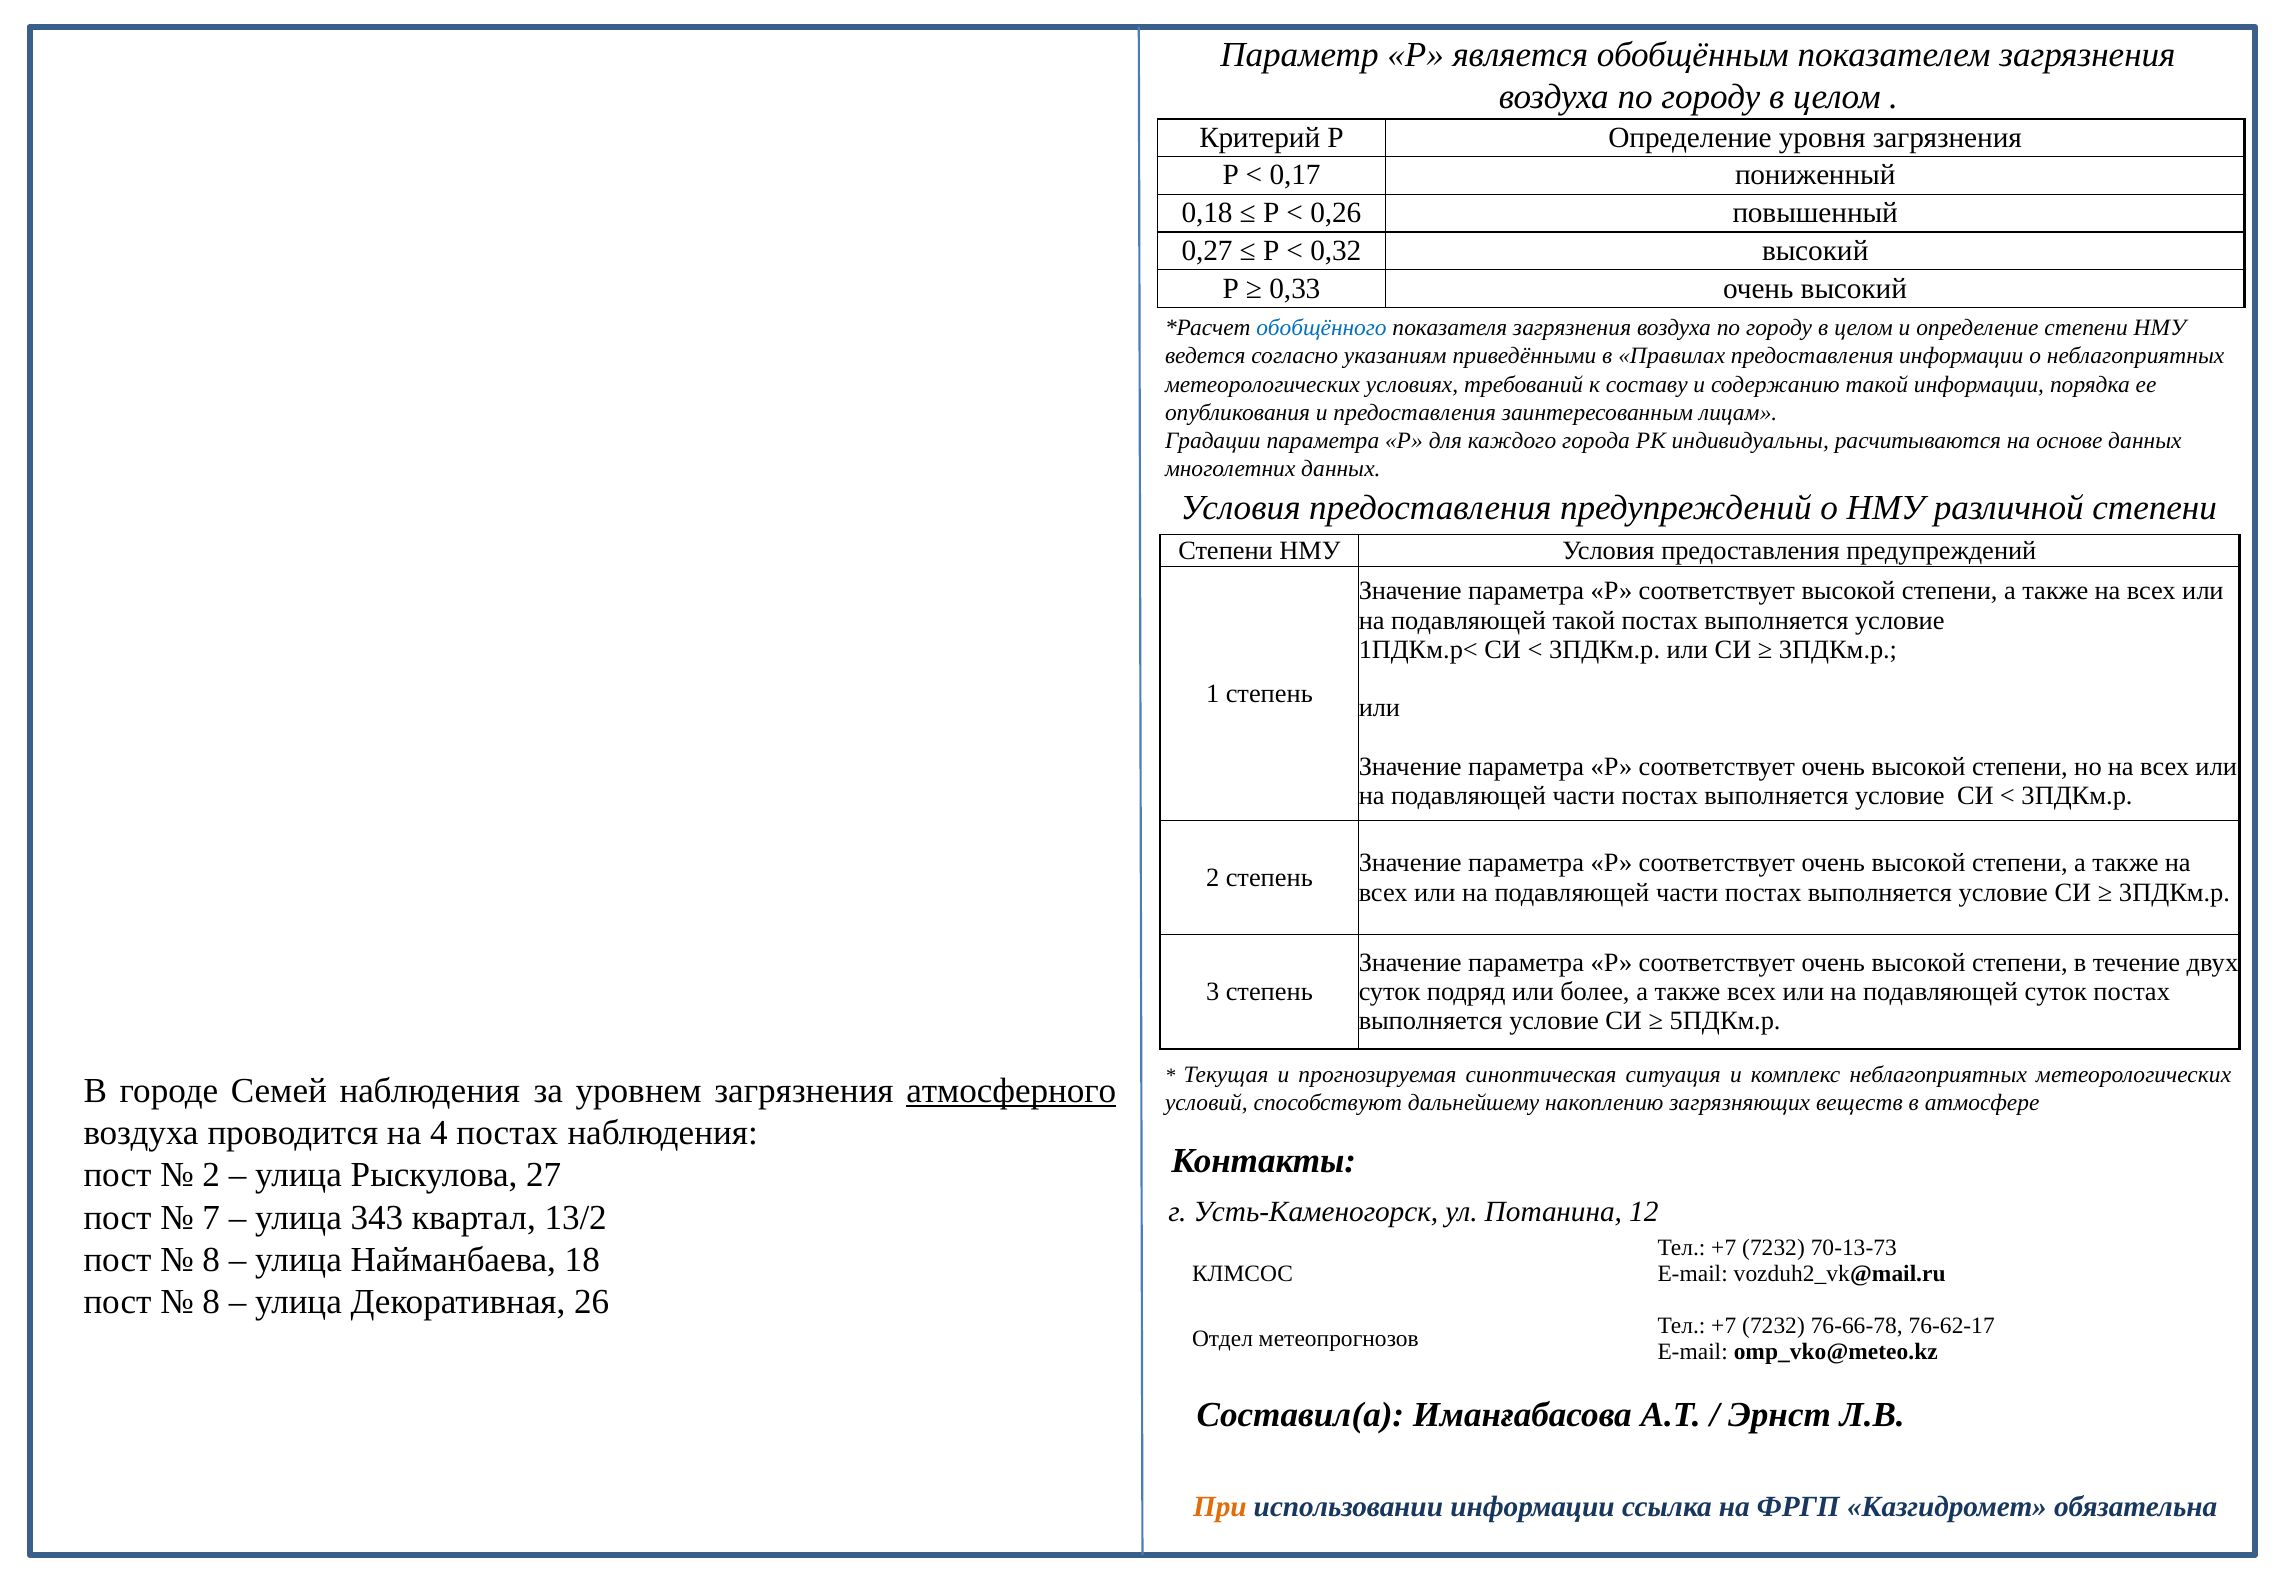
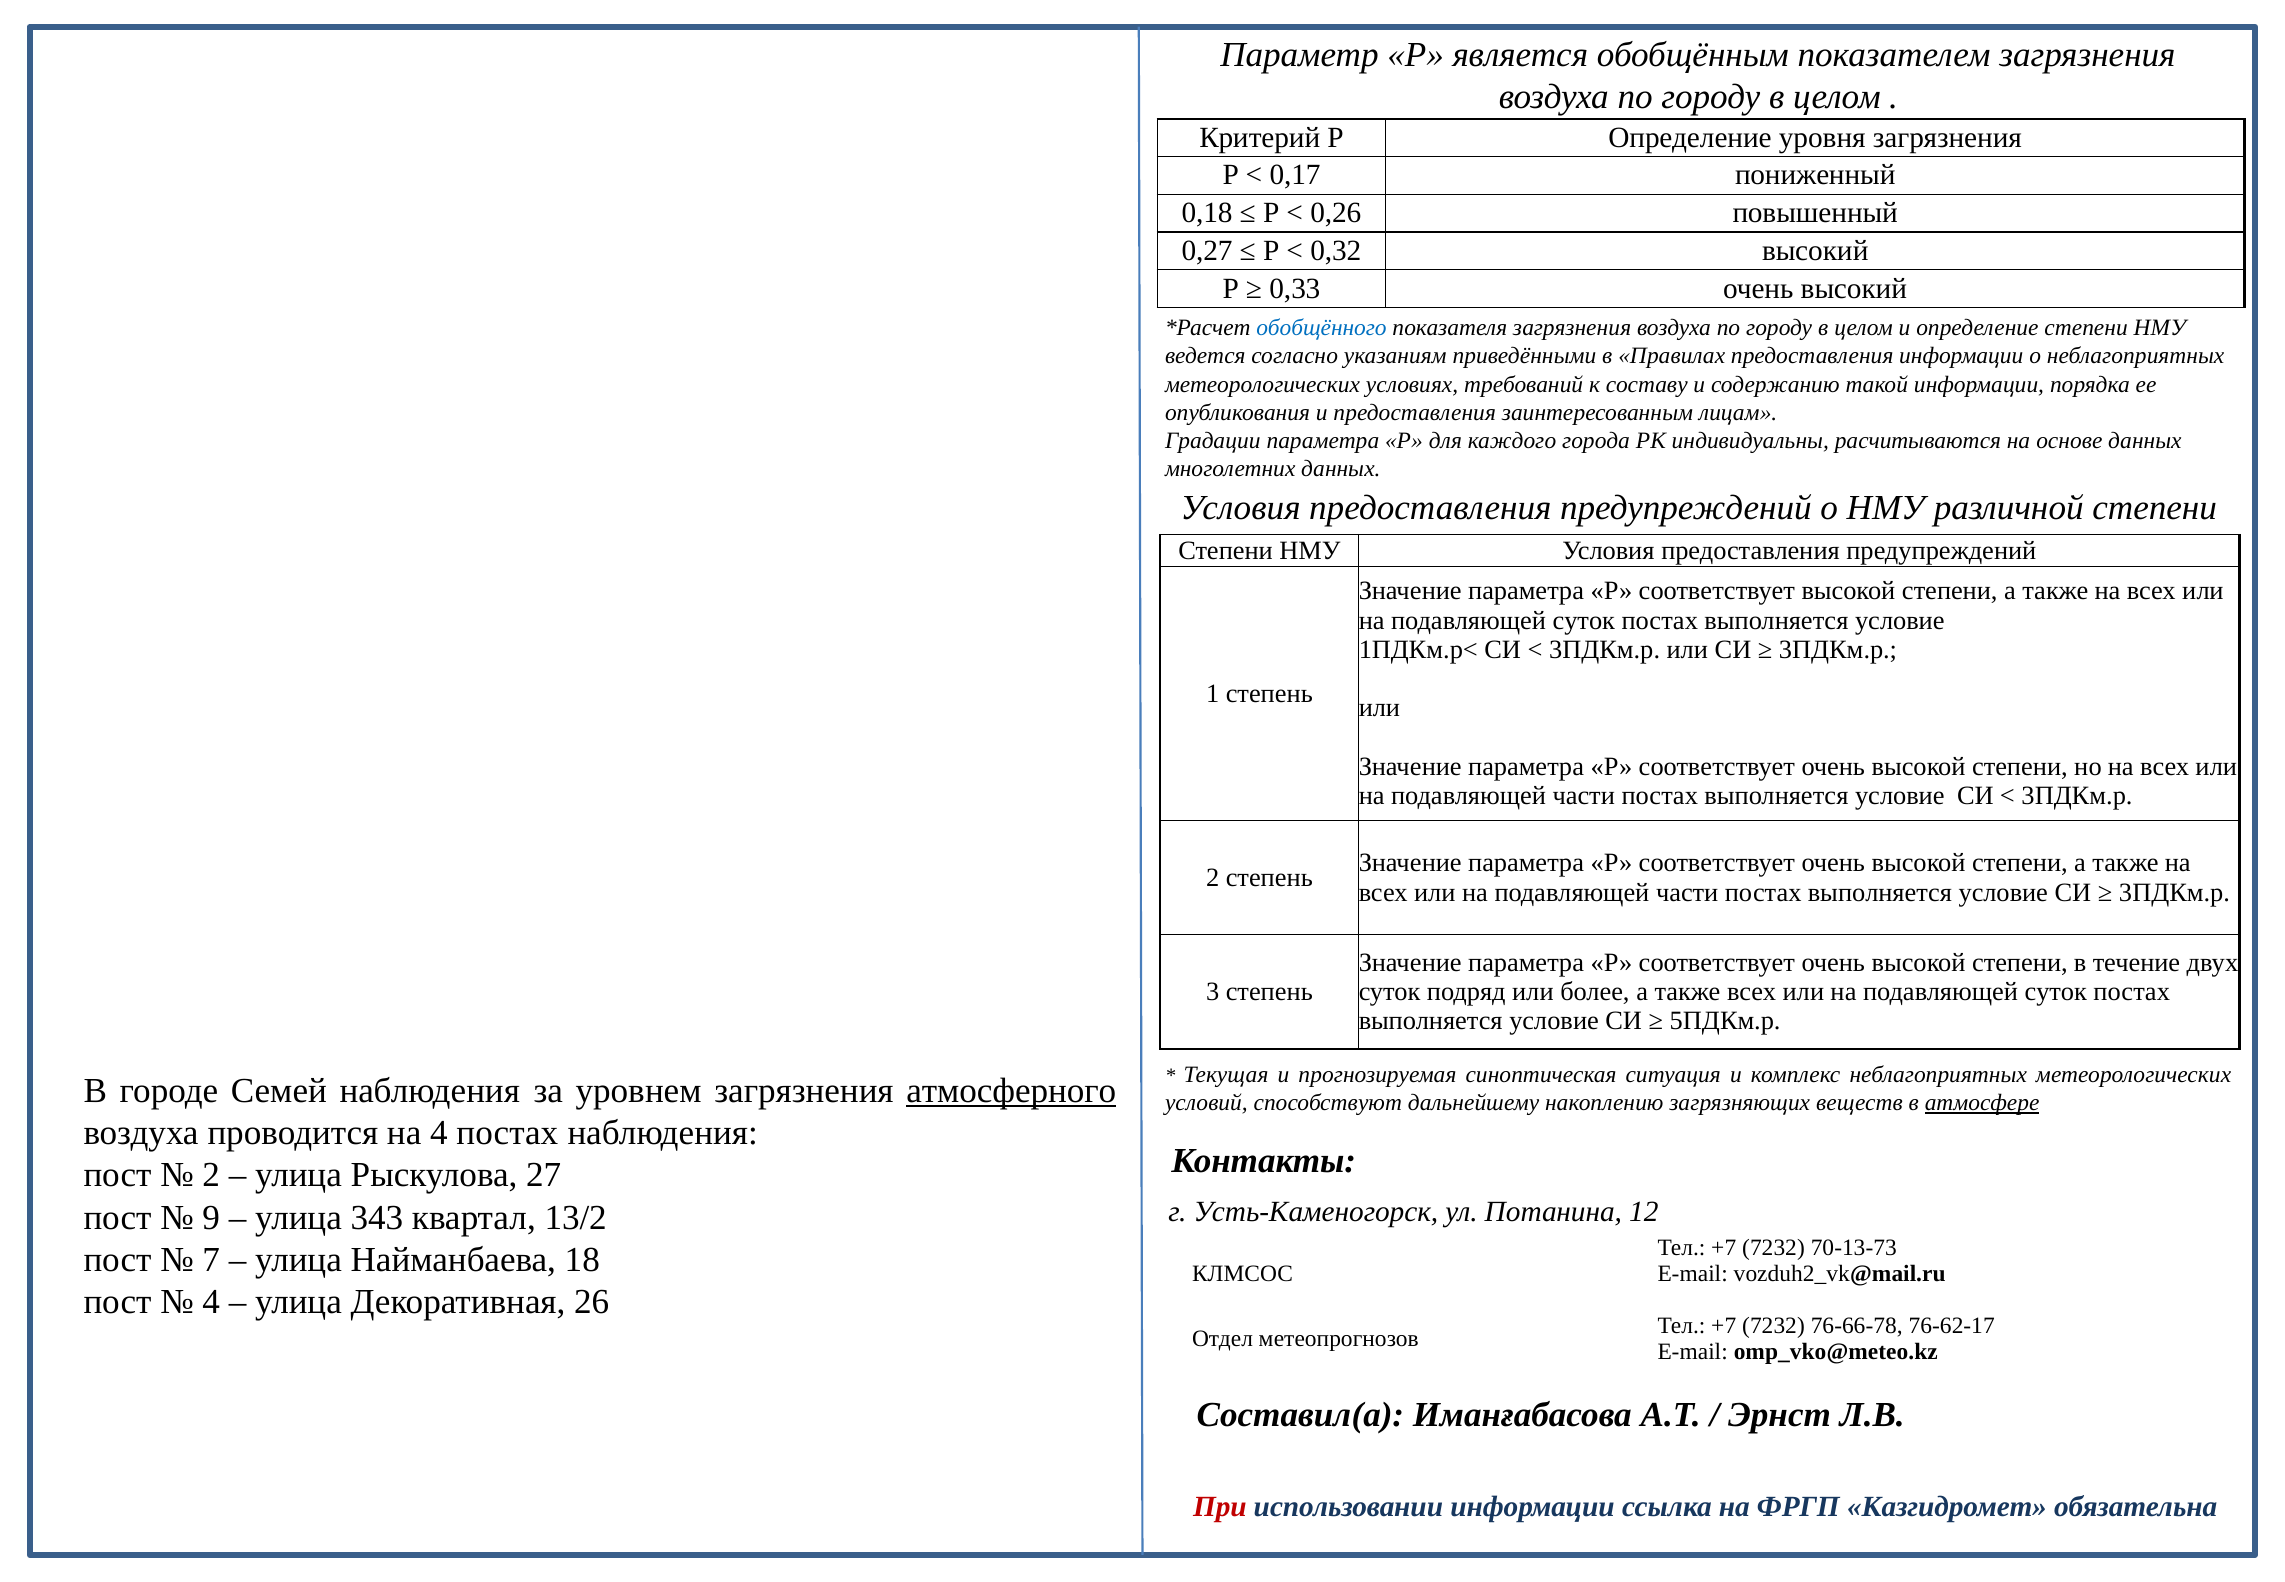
такой at (1584, 620): такой -> суток
атмосфере underline: none -> present
7: 7 -> 9
8 at (211, 1260): 8 -> 7
8 at (211, 1302): 8 -> 4
При colour: orange -> red
